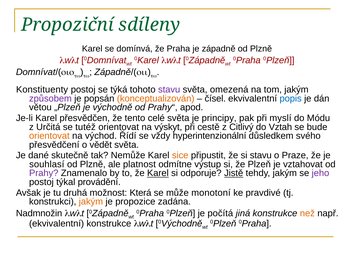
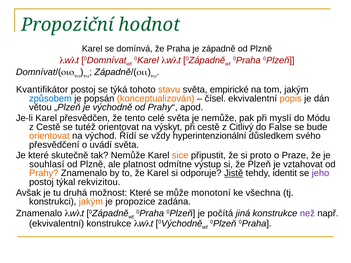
sdíleny: sdíleny -> hodnot
Konstituenty: Konstituenty -> Kvantifikátor
stavu at (169, 90) colour: purple -> orange
omezená: omezená -> empirické
způsobem colour: purple -> blue
popis colour: blue -> orange
je principy: principy -> nemůže
z Určitá: Určitá -> Cestě
Vztah: Vztah -> False
vědět: vědět -> uvádí
Je dané: dané -> které
si stavu: stavu -> proto
Prahy colour: purple -> orange
Karel at (158, 173) underline: present -> none
tehdy jakým: jakým -> identit
provádění: provádění -> rekvizitou
možnost Která: Která -> Které
pravdivé: pravdivé -> všechna
Nadmnožin at (39, 214): Nadmnožin -> Znamenalo
než colour: orange -> purple
